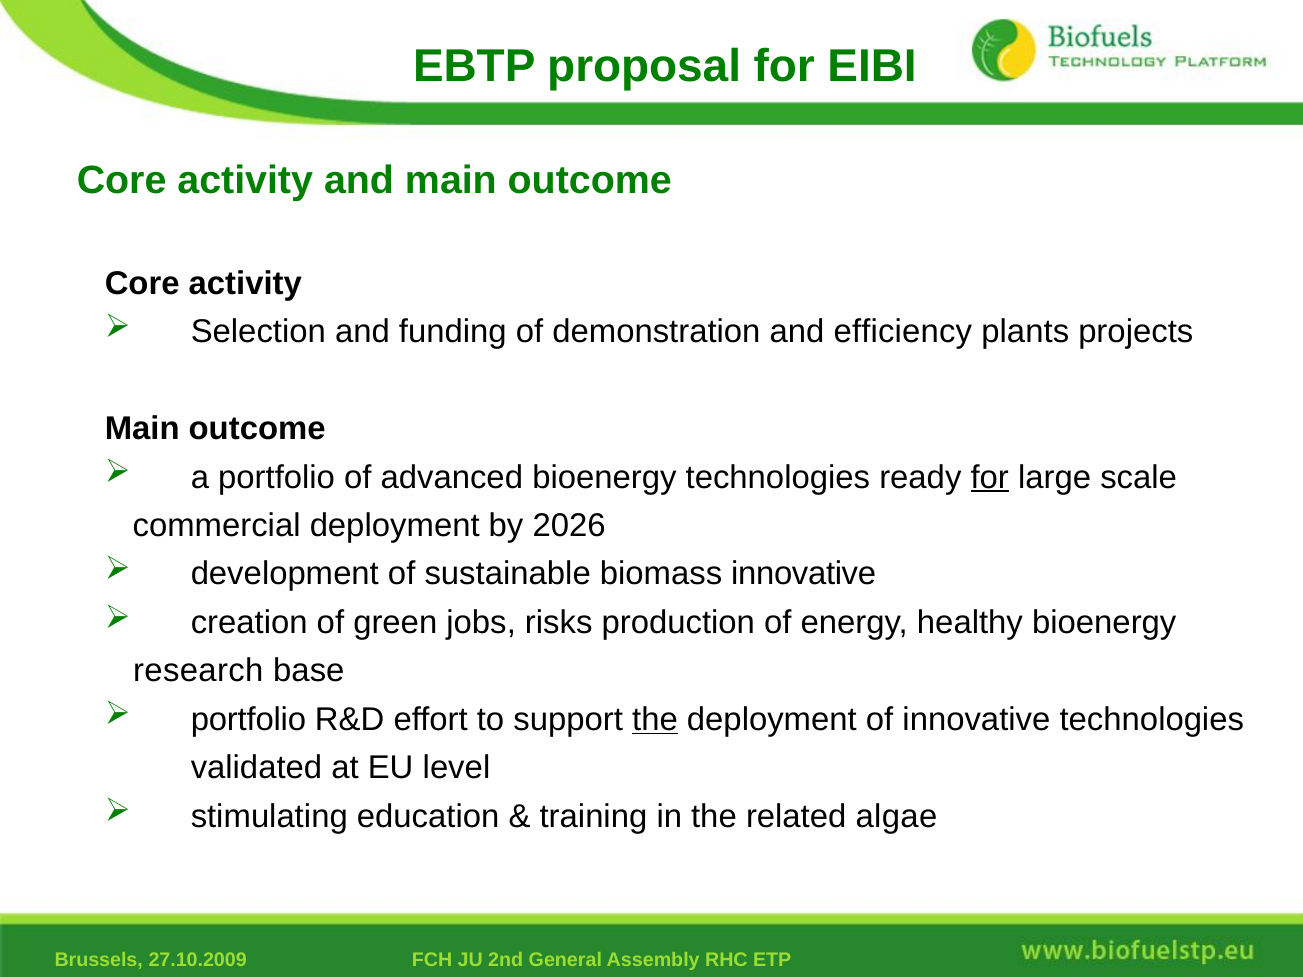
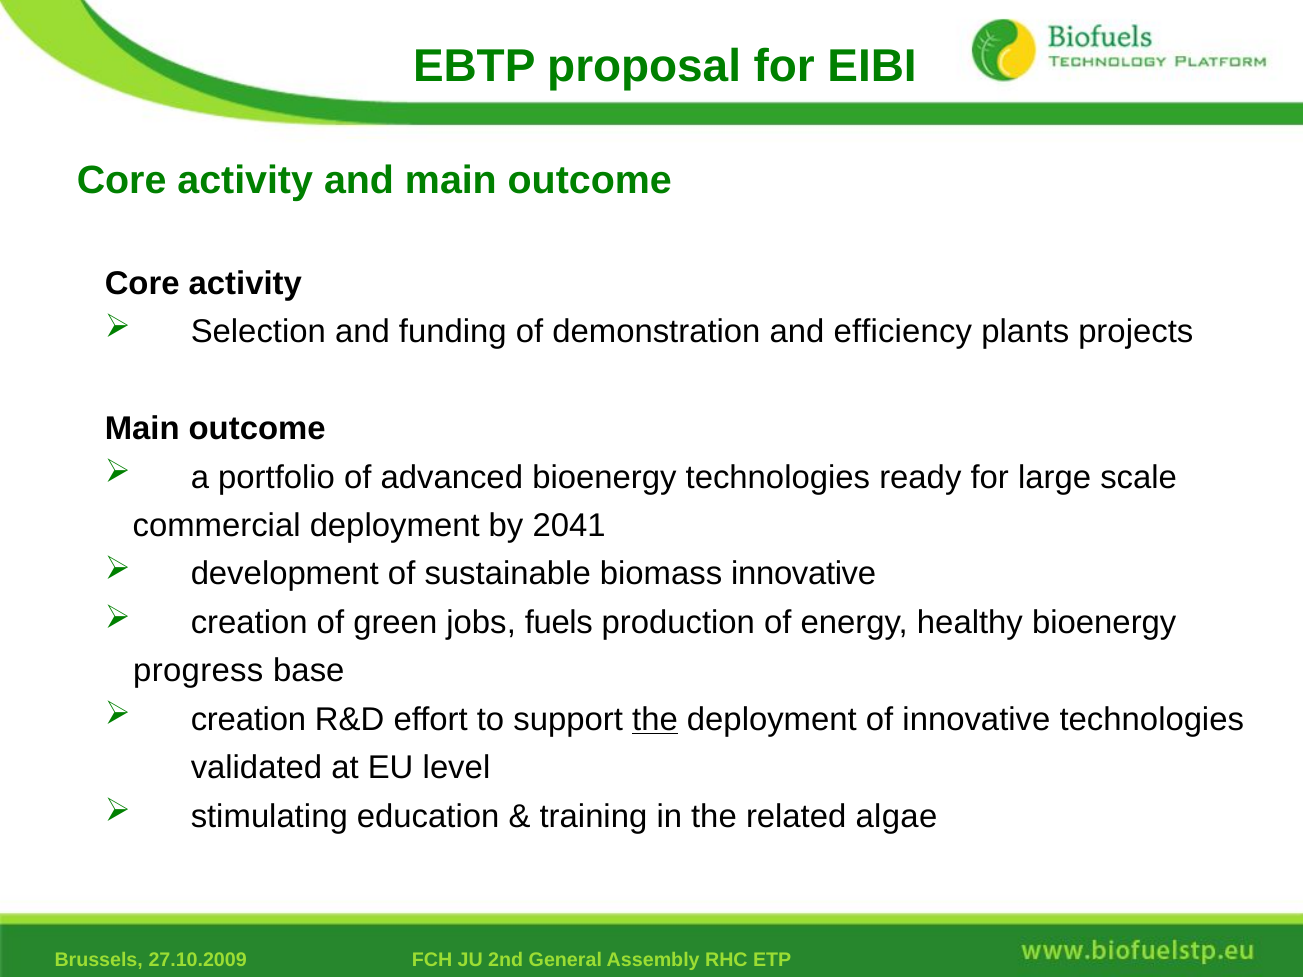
for at (990, 477) underline: present -> none
2026: 2026 -> 2041
risks: risks -> fuels
research: research -> progress
portfolio at (248, 719): portfolio -> creation
